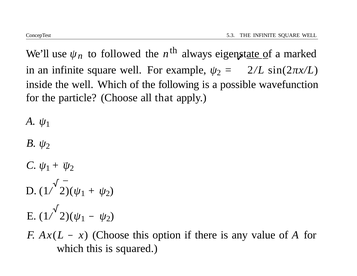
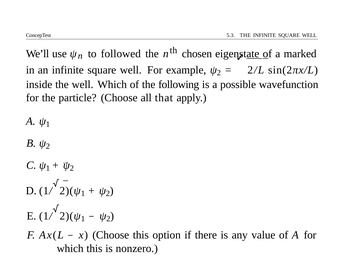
always: always -> chosen
squared: squared -> nonzero
